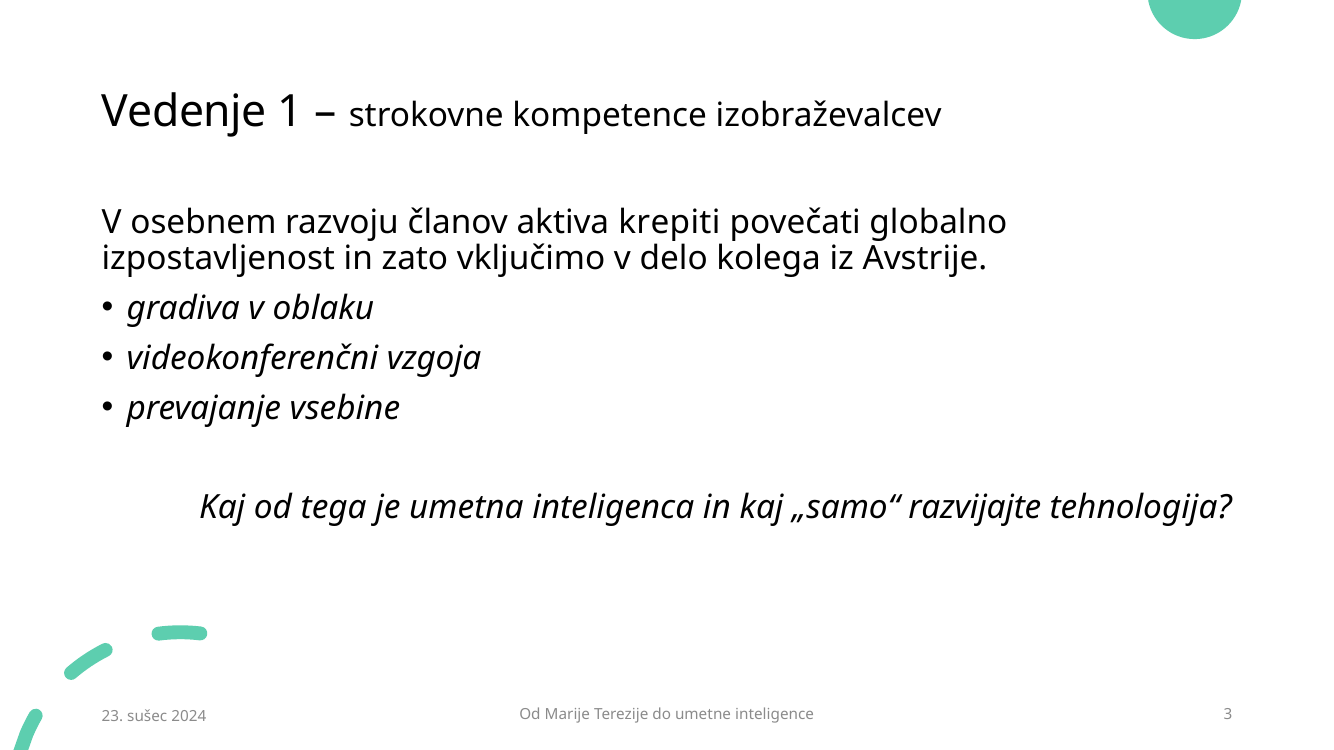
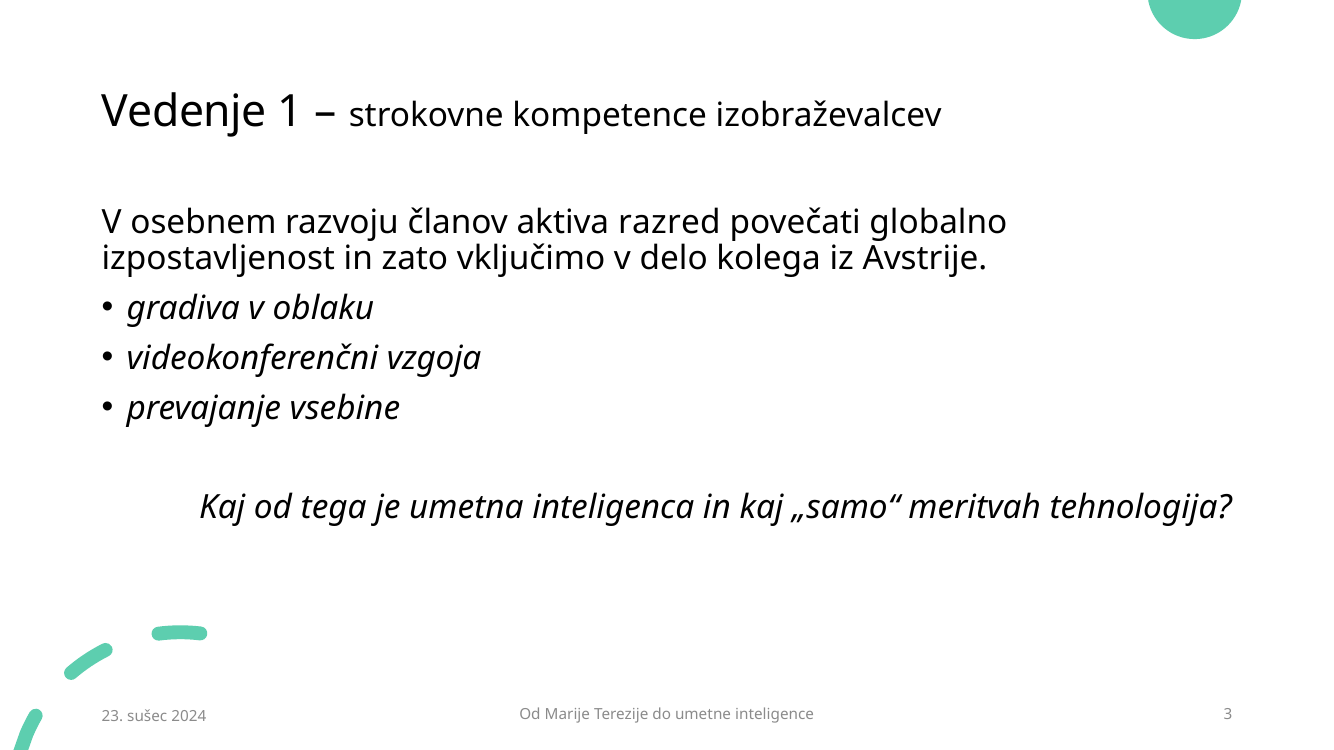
krepiti: krepiti -> razred
razvijajte: razvijajte -> meritvah
